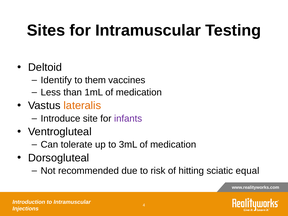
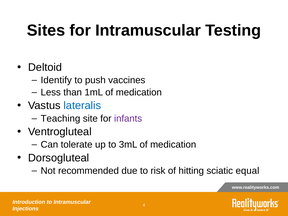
them: them -> push
lateralis colour: orange -> blue
Introduce: Introduce -> Teaching
